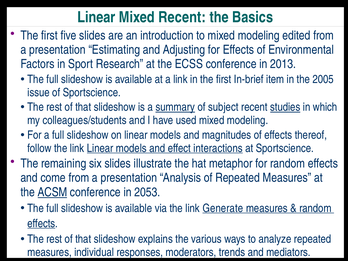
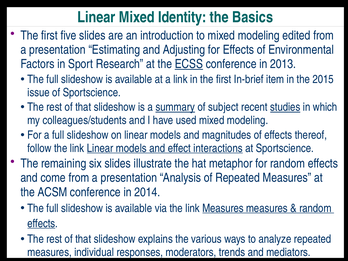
Mixed Recent: Recent -> Identity
ECSS underline: none -> present
2005: 2005 -> 2015
ACSM underline: present -> none
2053: 2053 -> 2014
link Generate: Generate -> Measures
